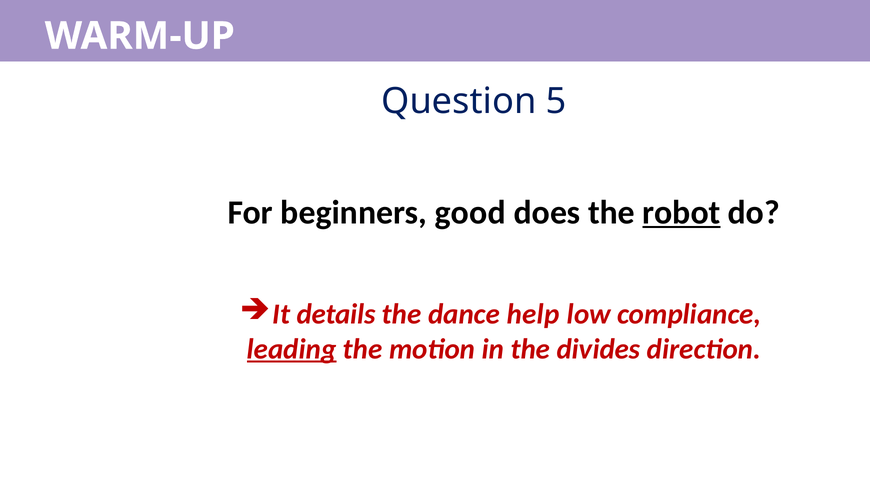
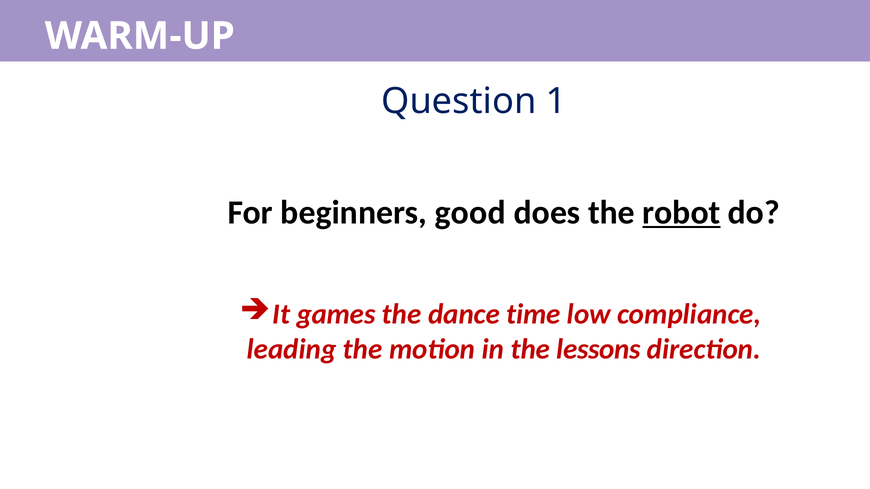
5: 5 -> 1
details: details -> games
help: help -> time
leading underline: present -> none
divides: divides -> lessons
